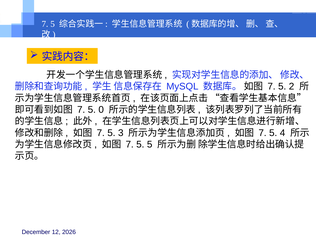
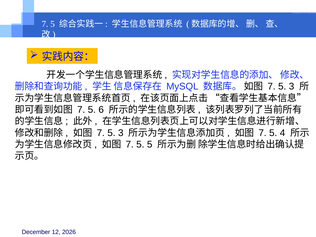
2 at (292, 87): 2 -> 3
0: 0 -> 6
